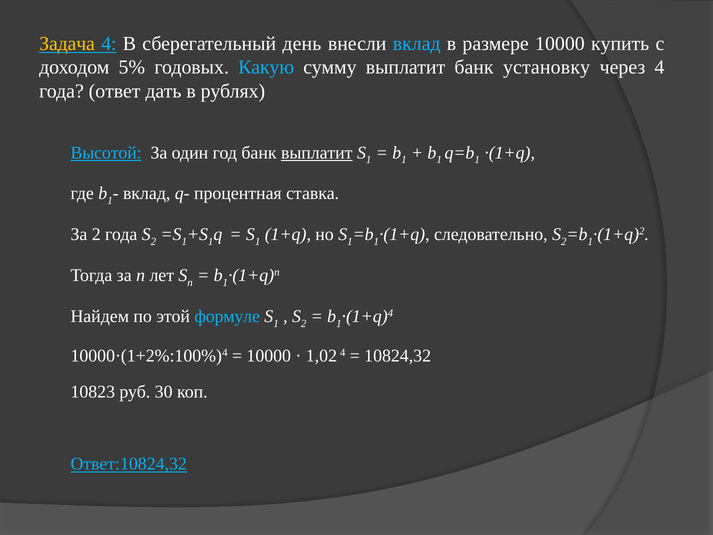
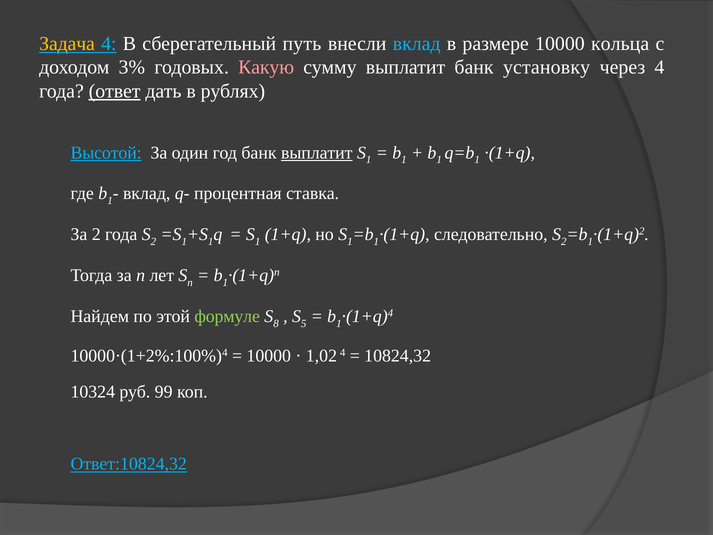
день: день -> путь
купить: купить -> кольца
5%: 5% -> 3%
Какую colour: light blue -> pink
ответ underline: none -> present
формуле colour: light blue -> light green
1 at (276, 323): 1 -> 8
2 at (304, 323): 2 -> 5
10823: 10823 -> 10324
30: 30 -> 99
